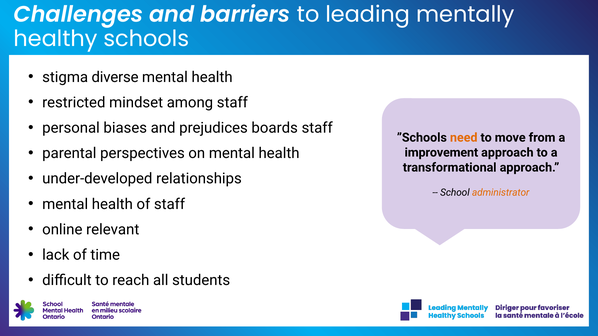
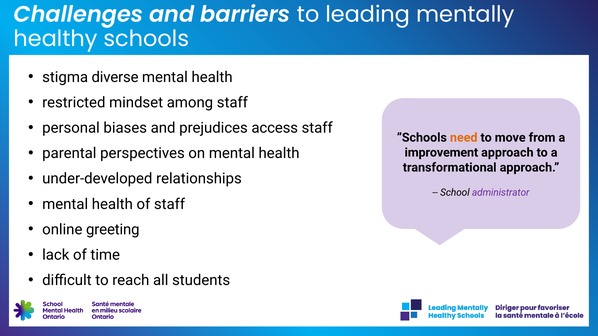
boards: boards -> access
administrator colour: orange -> purple
relevant: relevant -> greeting
